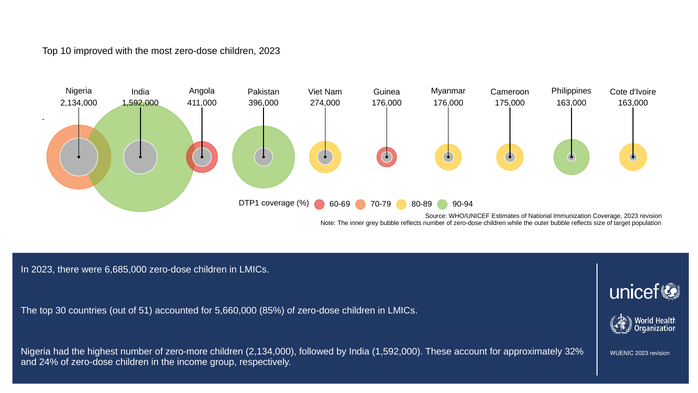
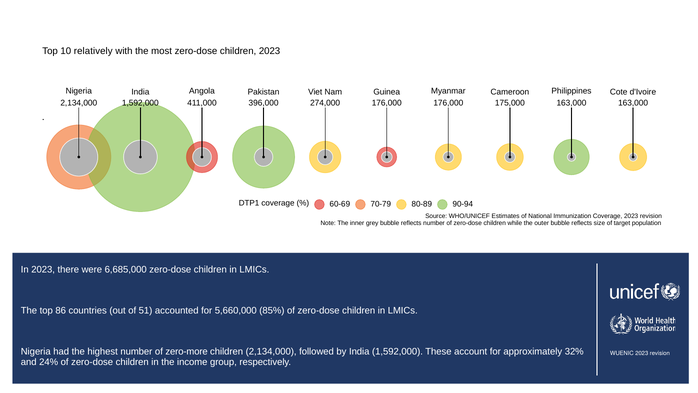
improved: improved -> relatively
30: 30 -> 86
